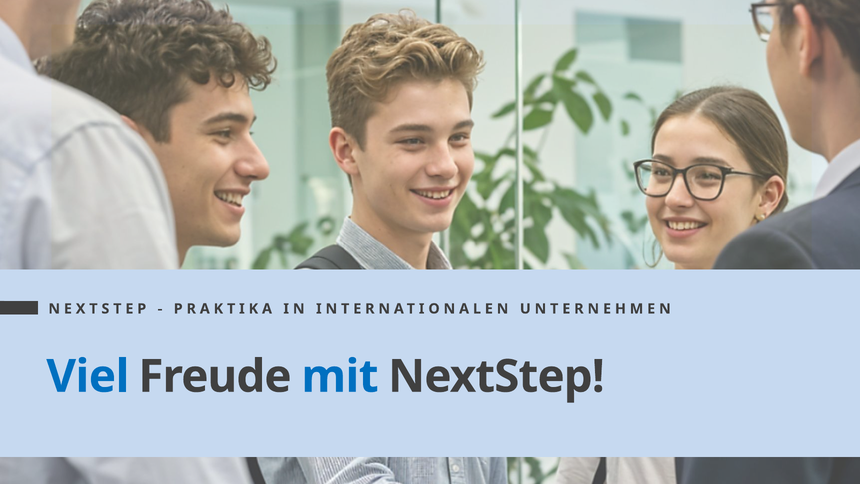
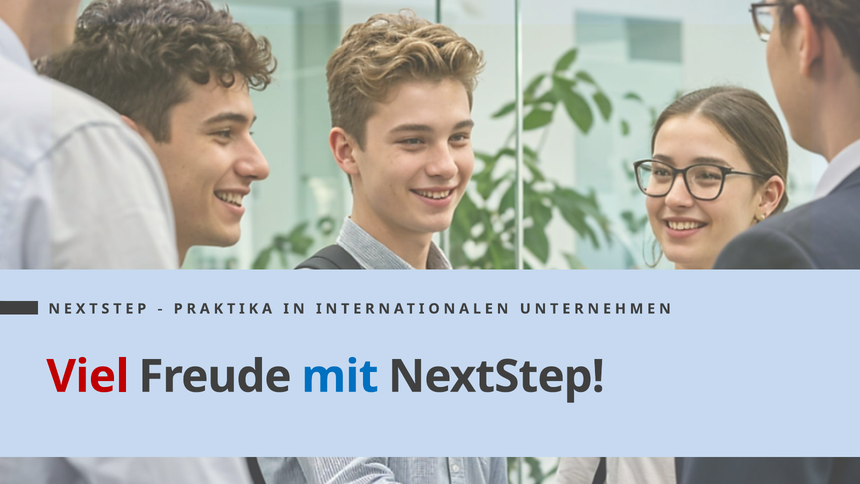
Viel colour: blue -> red
